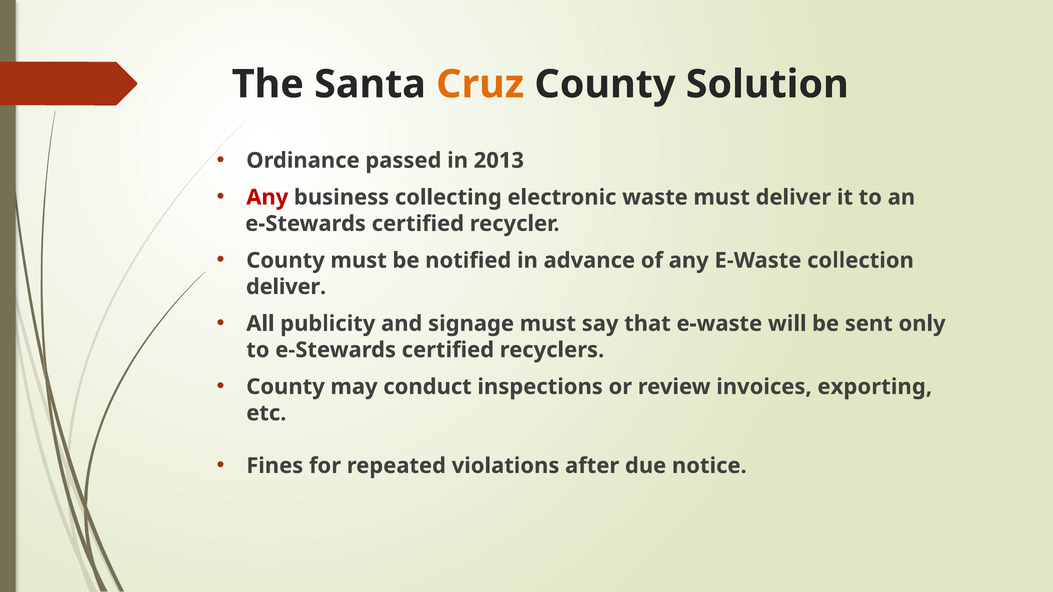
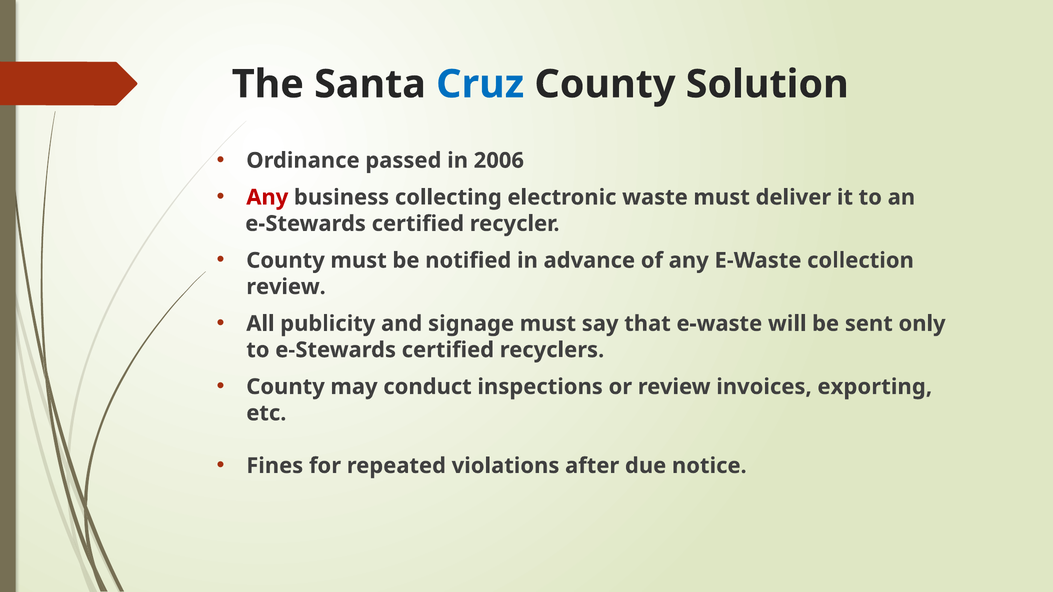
Cruz colour: orange -> blue
2013: 2013 -> 2006
deliver at (286, 287): deliver -> review
